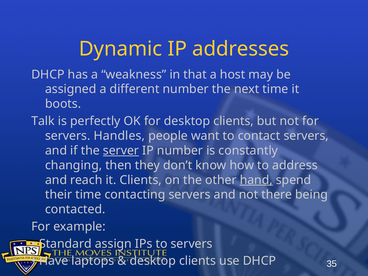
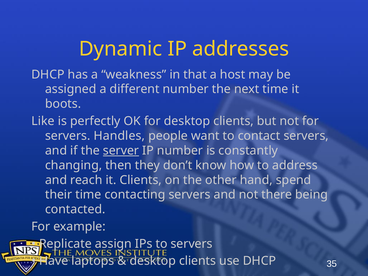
Talk: Talk -> Like
hand underline: present -> none
Standard: Standard -> Replicate
